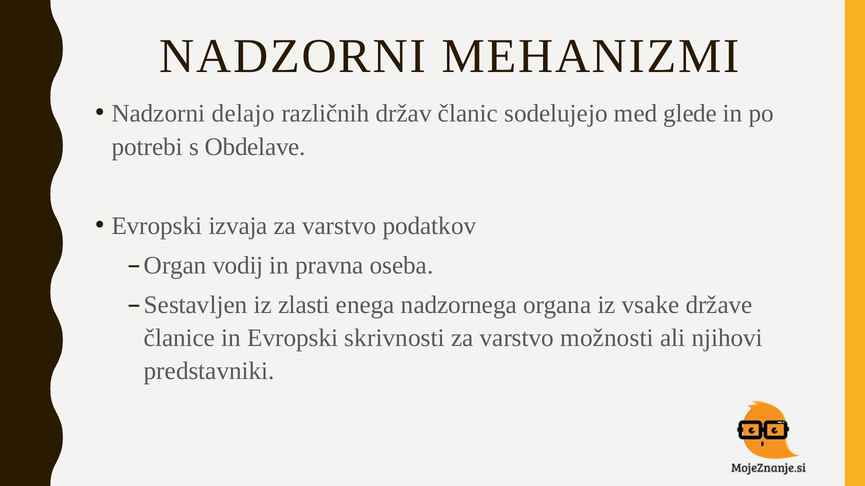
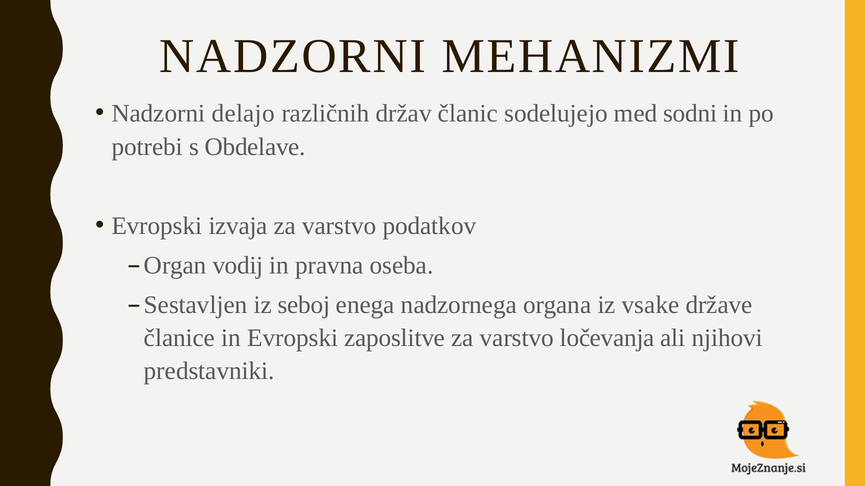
glede: glede -> sodni
zlasti: zlasti -> seboj
skrivnosti: skrivnosti -> zaposlitve
možnosti: možnosti -> ločevanja
